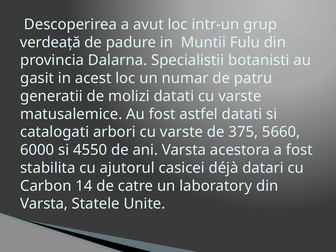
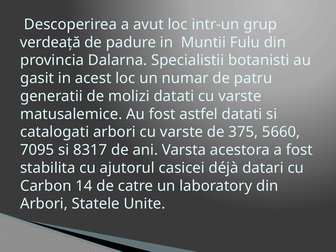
6000: 6000 -> 7095
4550: 4550 -> 8317
Varsta at (44, 204): Varsta -> Arbori
